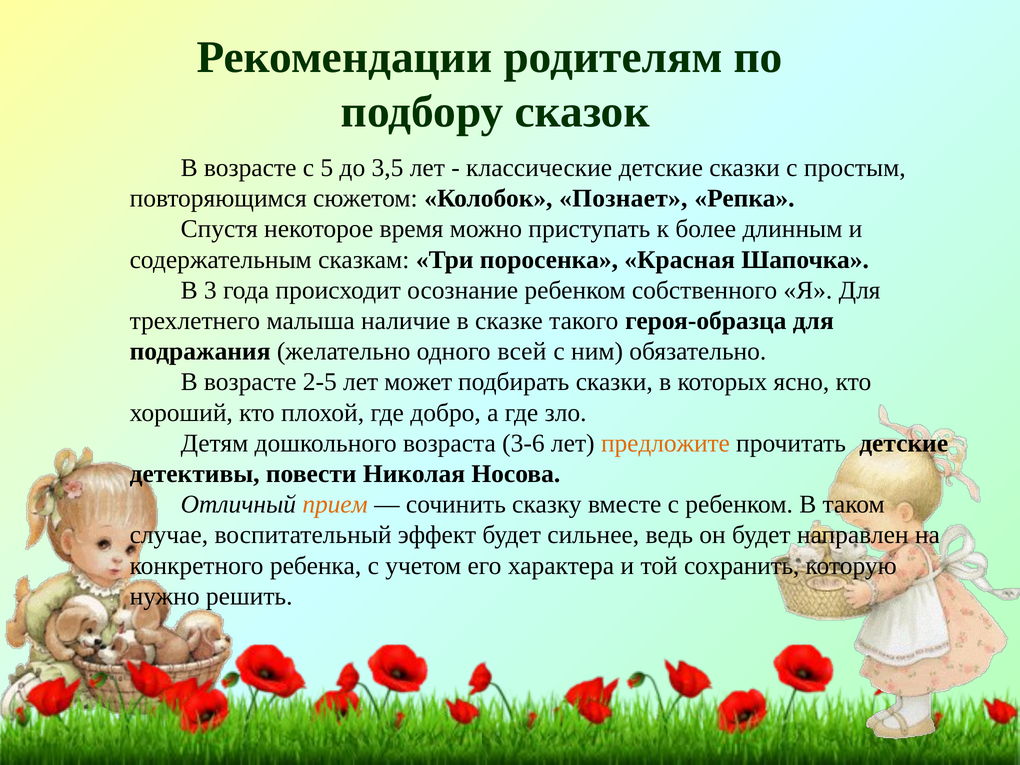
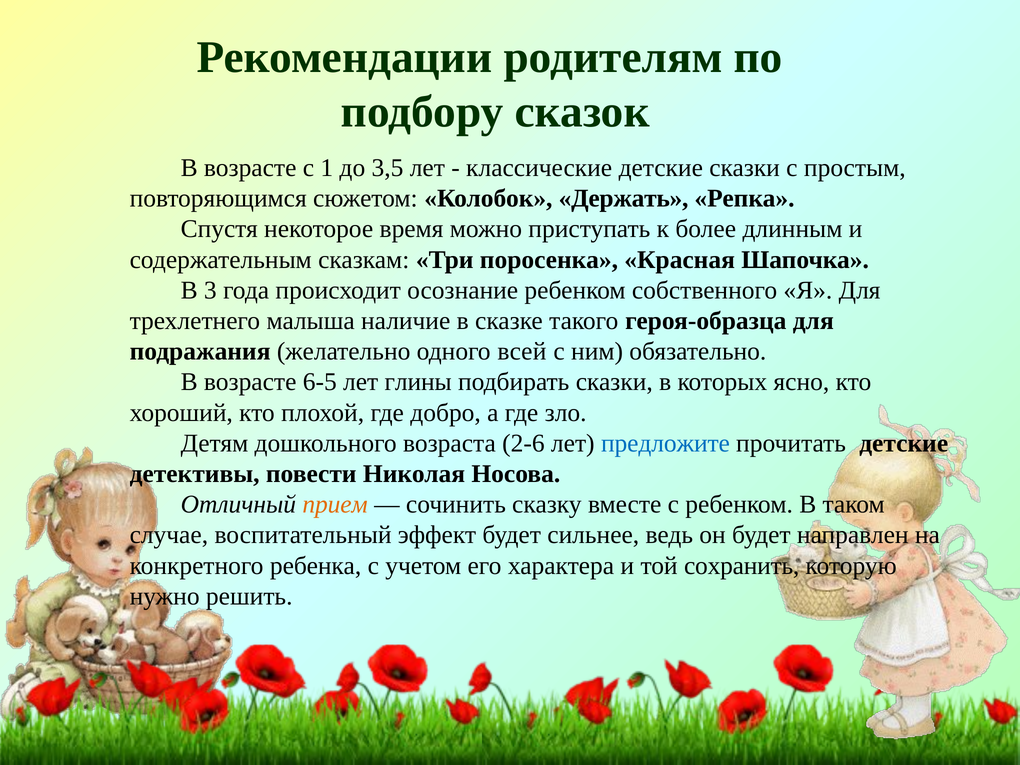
5: 5 -> 1
Познает: Познает -> Держать
2-5: 2-5 -> 6-5
может: может -> глины
3-6: 3-6 -> 2-6
предложите colour: orange -> blue
